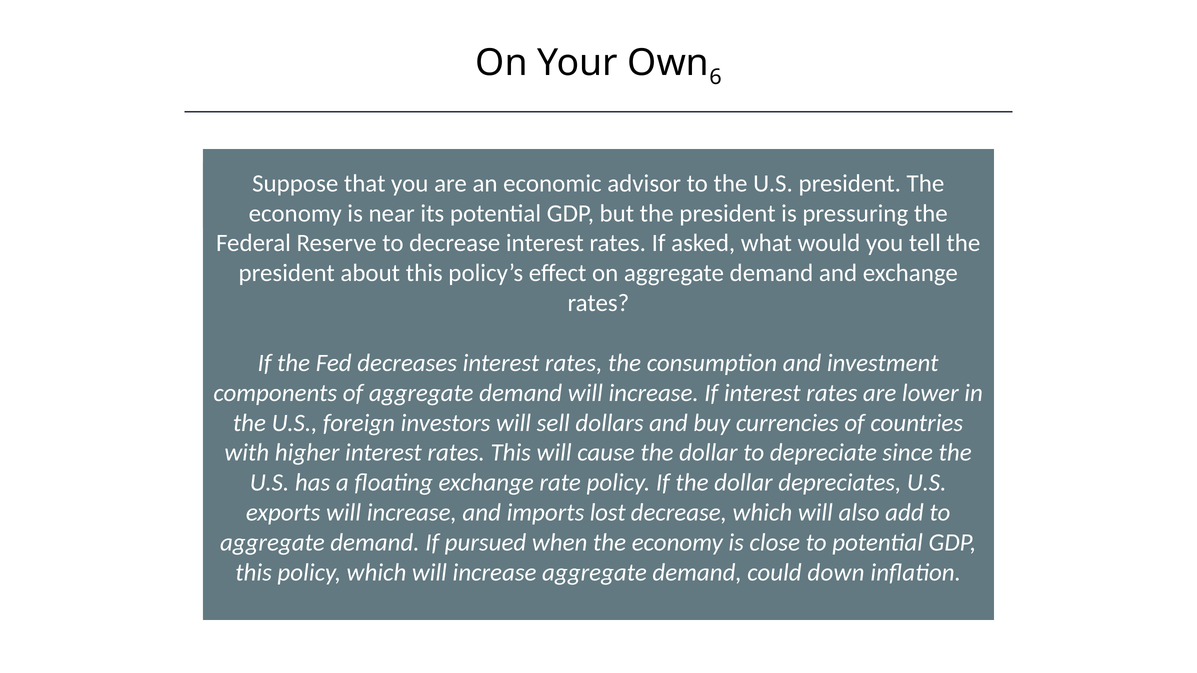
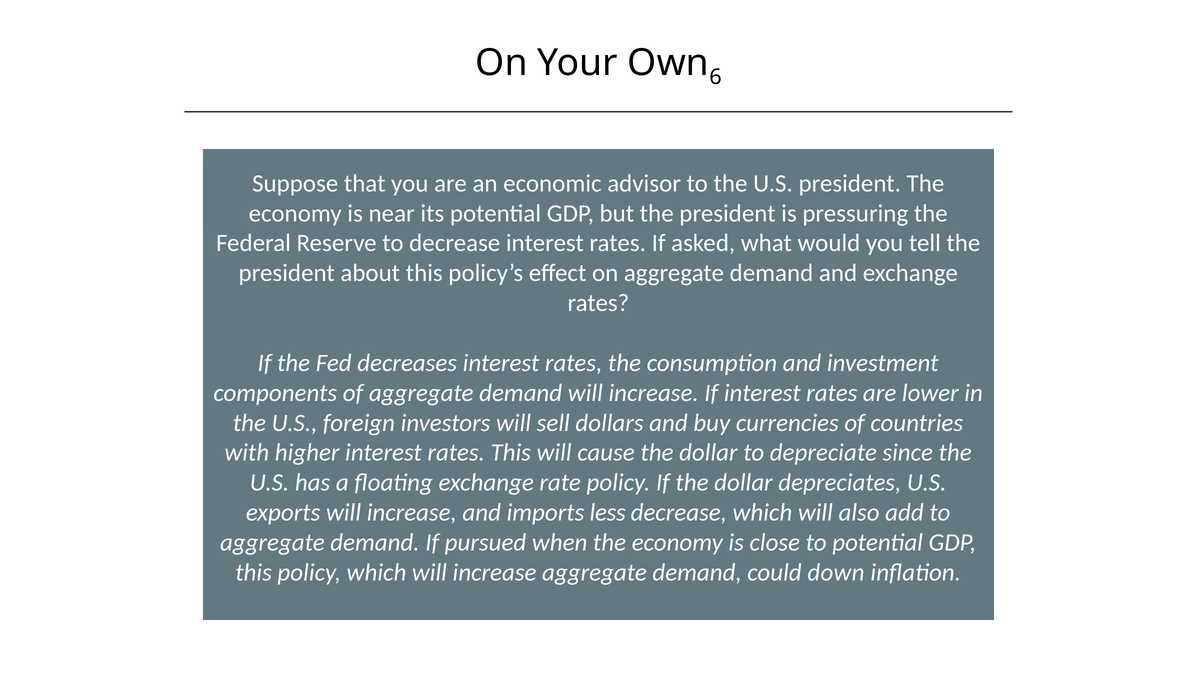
lost: lost -> less
